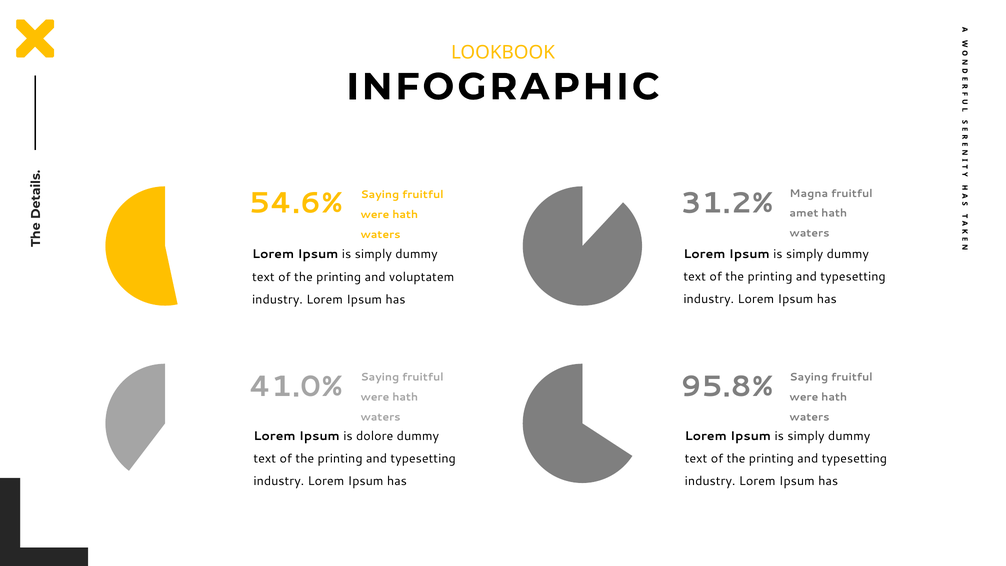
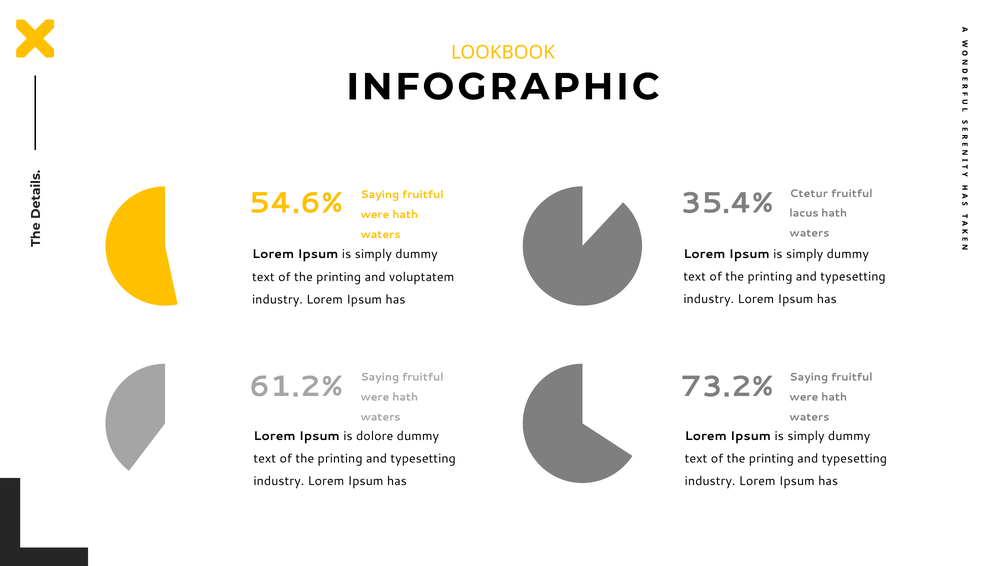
Magna: Magna -> Ctetur
31.2%: 31.2% -> 35.4%
amet: amet -> lacus
41.0%: 41.0% -> 61.2%
95.8%: 95.8% -> 73.2%
